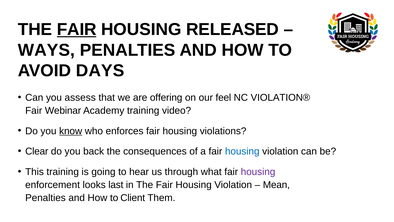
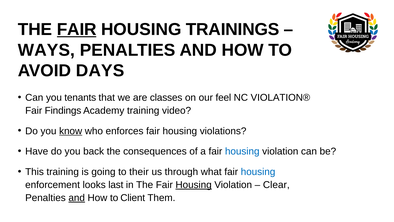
RELEASED: RELEASED -> TRAININGS
assess: assess -> tenants
offering: offering -> classes
Webinar: Webinar -> Findings
Clear: Clear -> Have
hear: hear -> their
housing at (258, 172) colour: purple -> blue
Housing at (194, 185) underline: none -> present
Mean: Mean -> Clear
and at (77, 198) underline: none -> present
